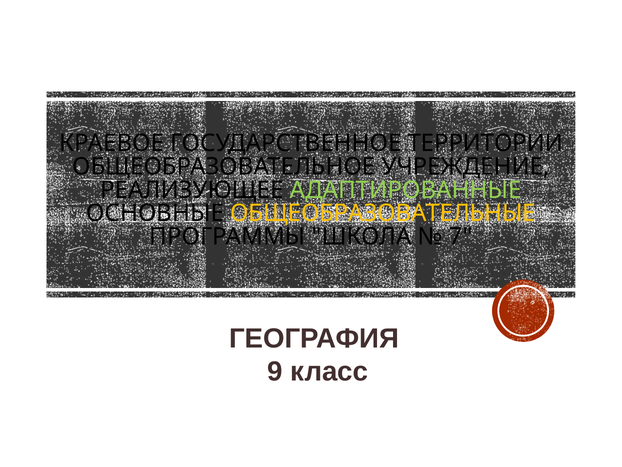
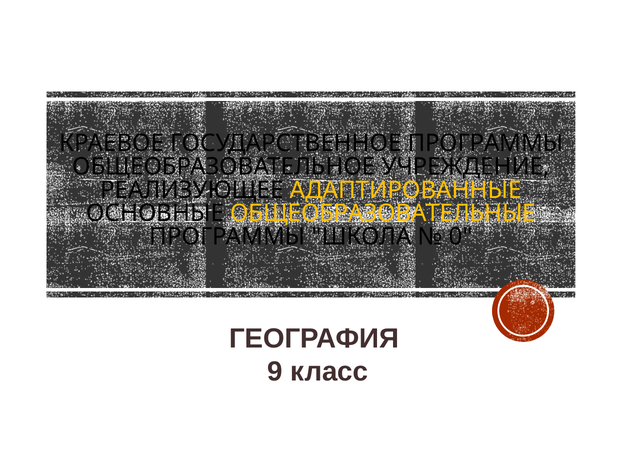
ГОСУДАРСТВЕННОЕ ТЕРРИТОРИИ: ТЕРРИТОРИИ -> ПРОГРАММЫ
АДАПТИРОВАННЫЕ colour: light green -> yellow
7: 7 -> 0
